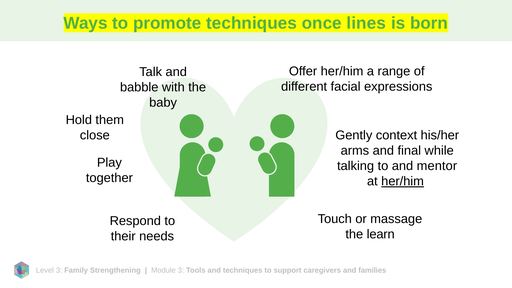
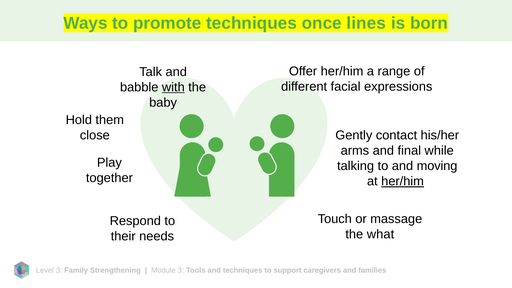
with underline: none -> present
context: context -> contact
mentor: mentor -> moving
learn: learn -> what
